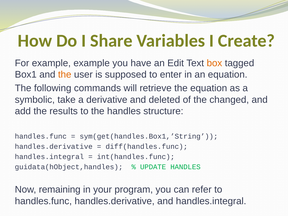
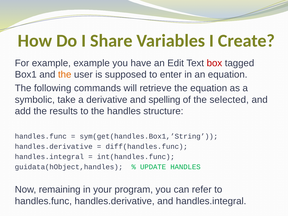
box colour: orange -> red
deleted: deleted -> spelling
changed: changed -> selected
